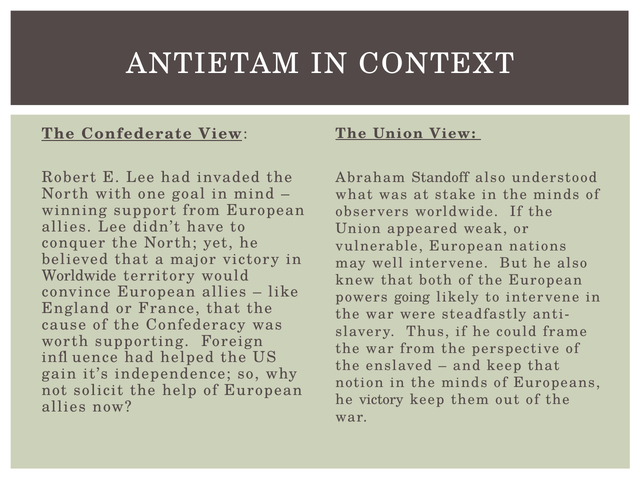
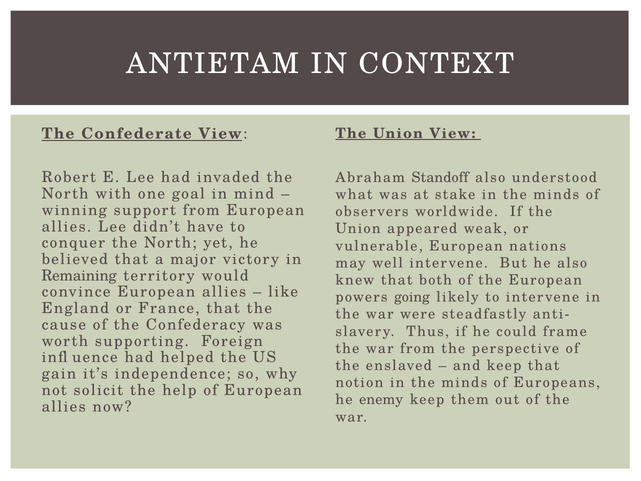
Worldwide at (79, 275): Worldwide -> Remaining
he victory: victory -> enemy
